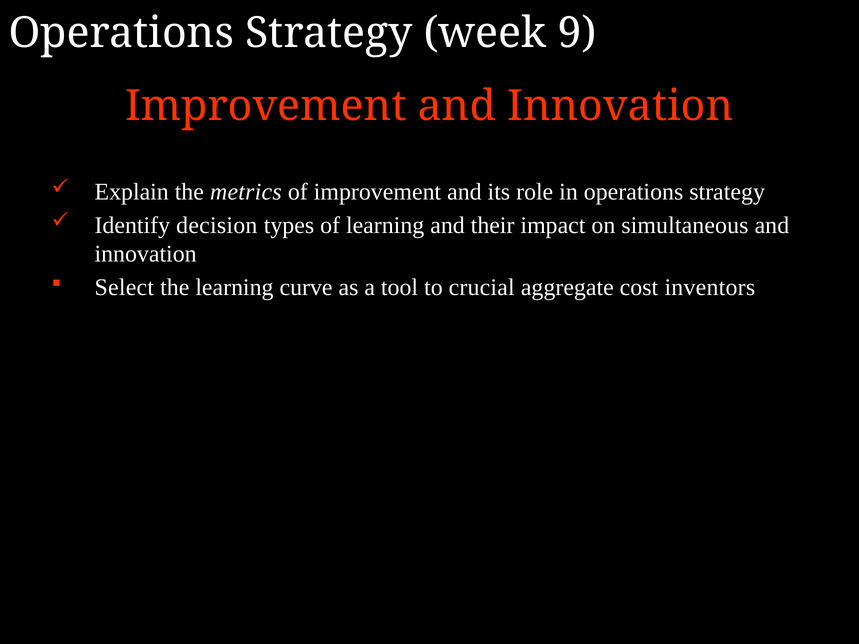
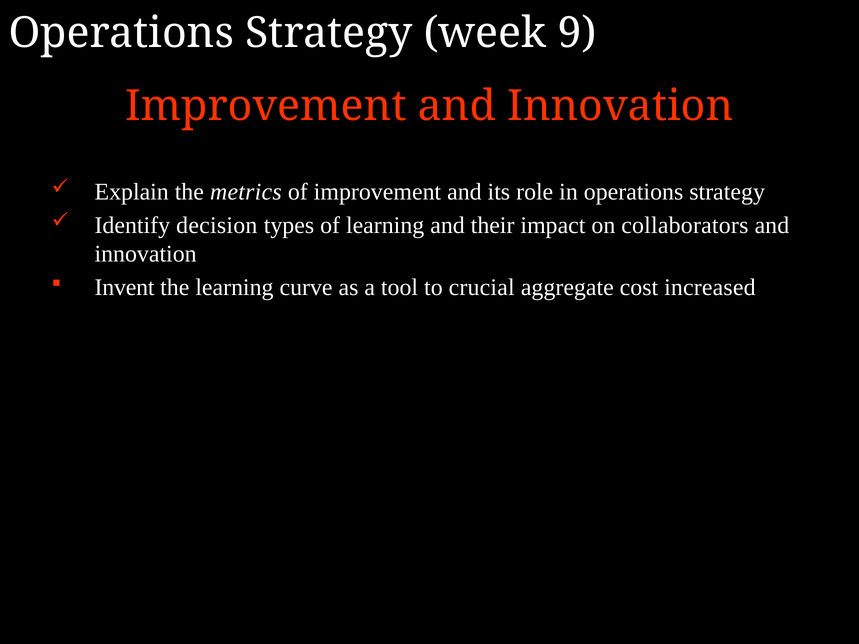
simultaneous: simultaneous -> collaborators
Select: Select -> Invent
inventors: inventors -> increased
